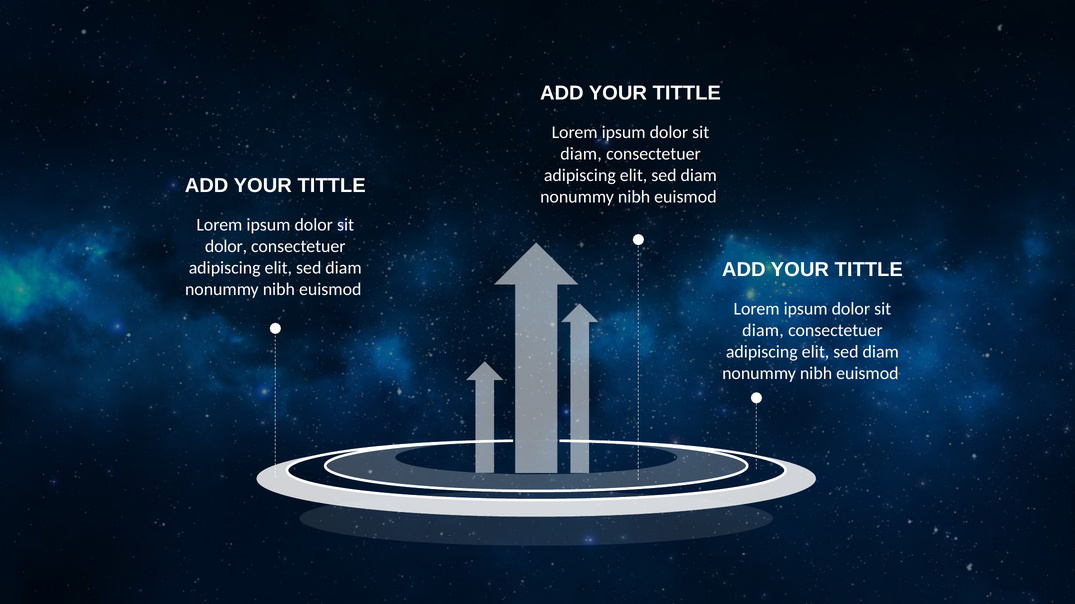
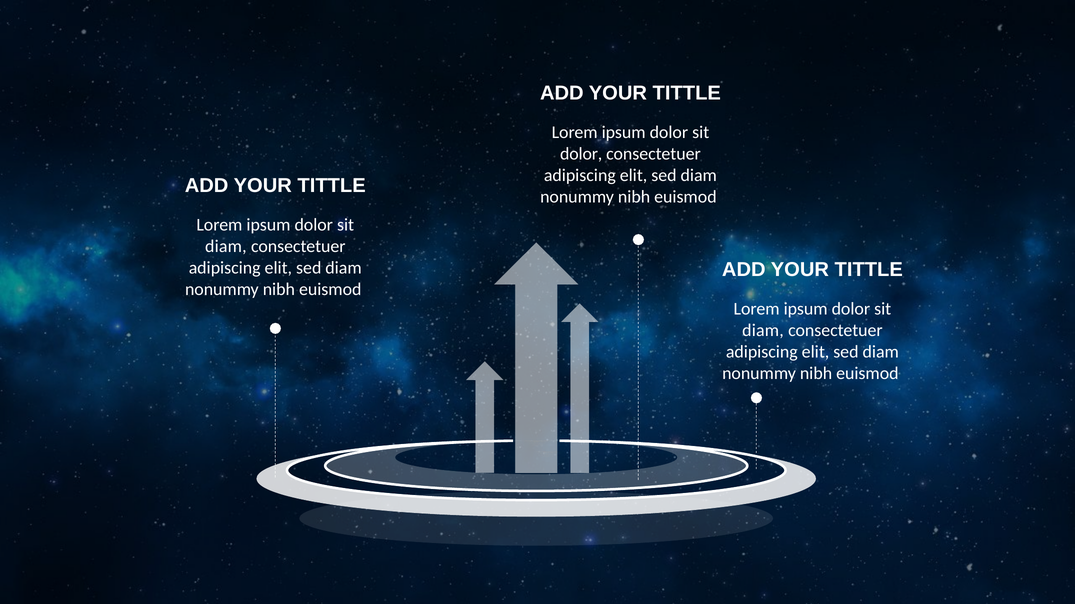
diam at (581, 154): diam -> dolor
dolor at (226, 247): dolor -> diam
